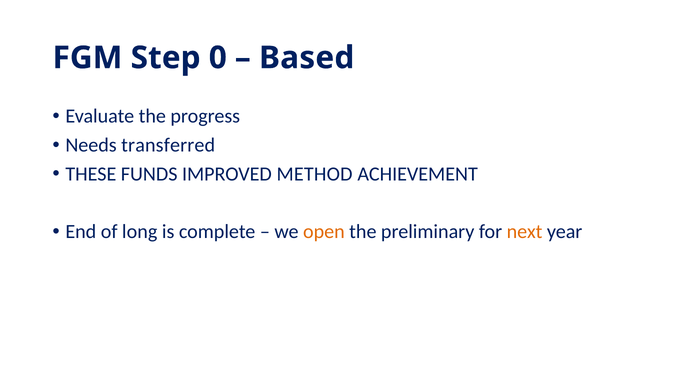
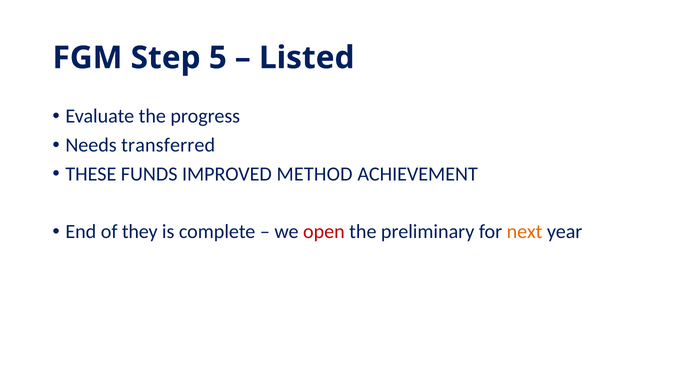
0: 0 -> 5
Based: Based -> Listed
long: long -> they
open colour: orange -> red
